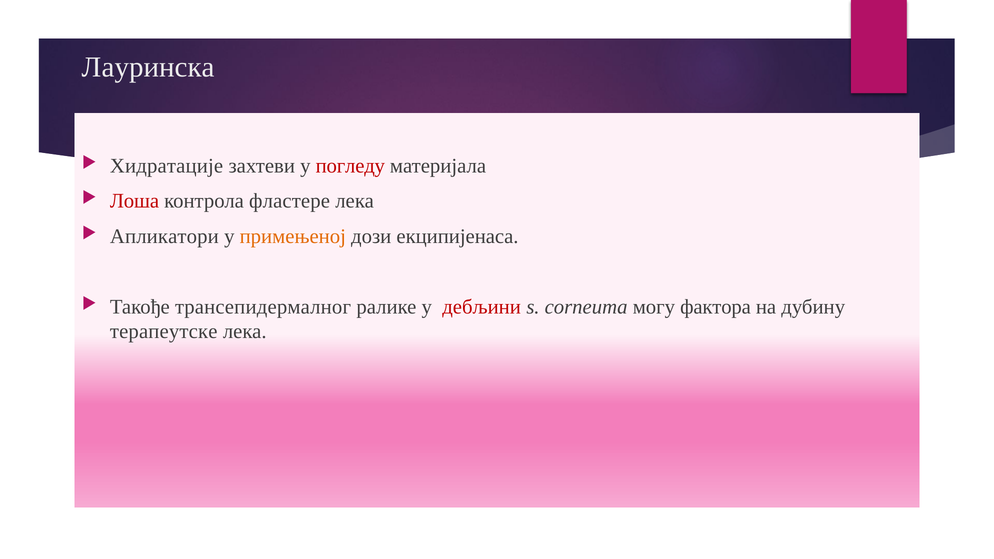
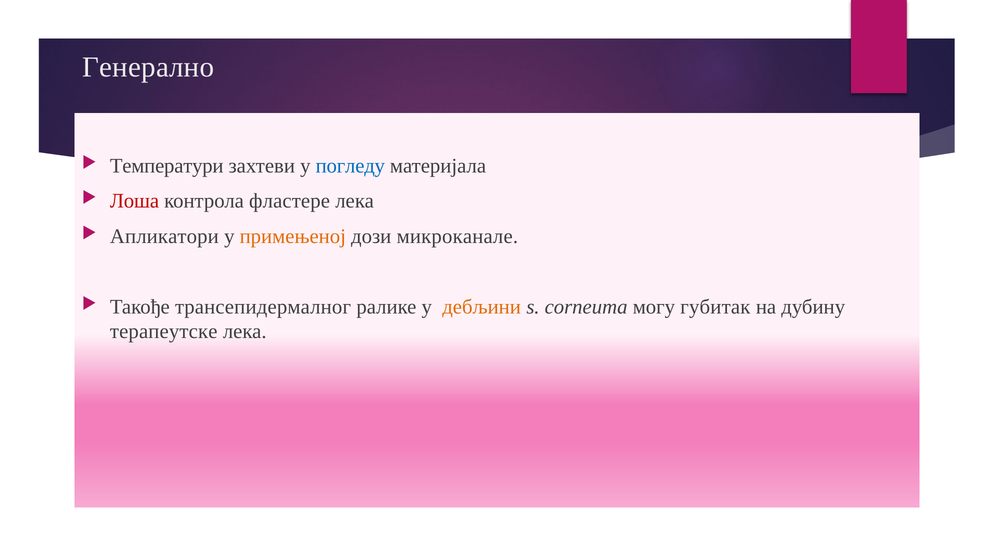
Лауринска: Лауринска -> Генерално
Хидратације: Хидратације -> Температури
погледу colour: red -> blue
екципијенаса: екципијенаса -> микроканале
дебљини colour: red -> orange
фактора: фактора -> губитак
